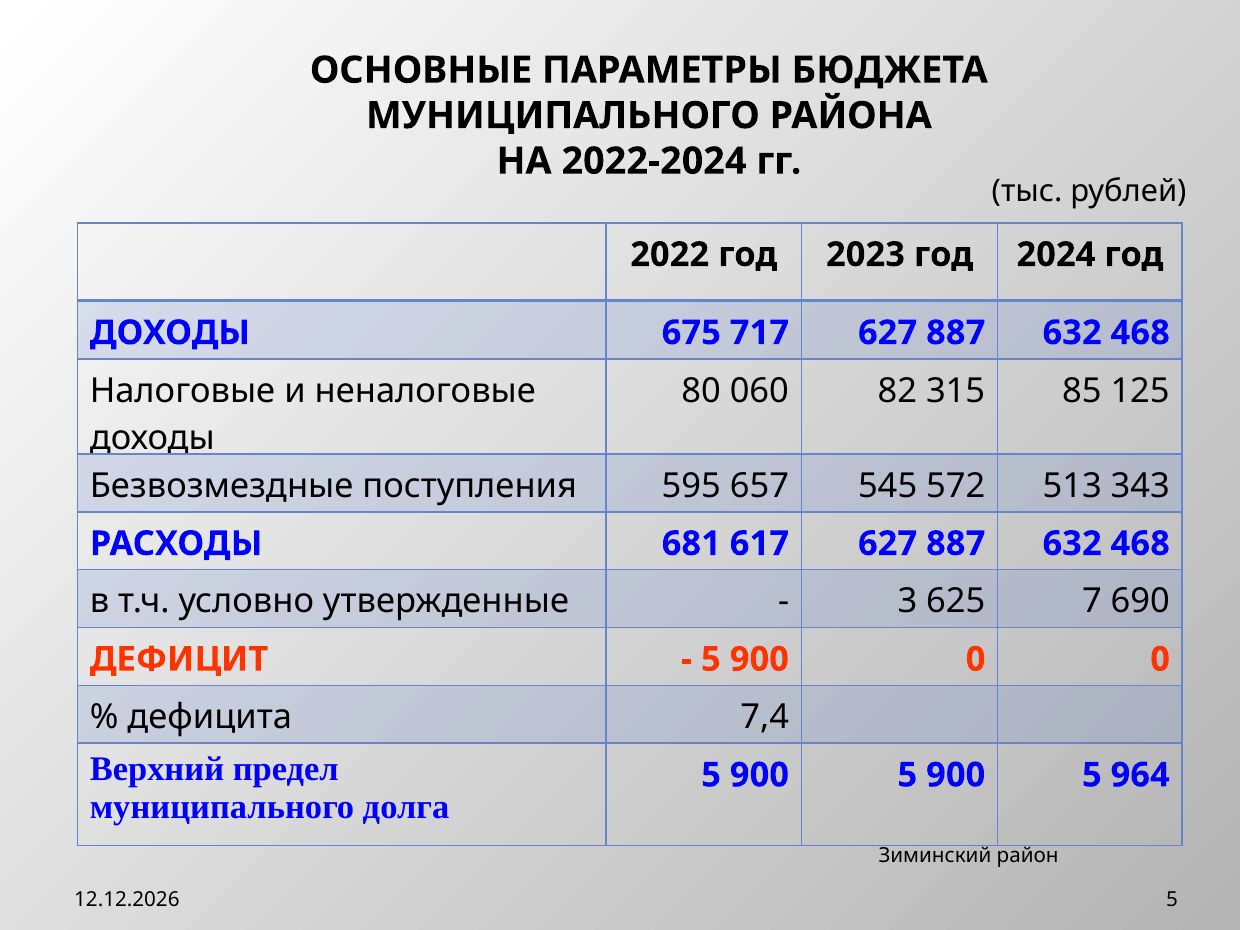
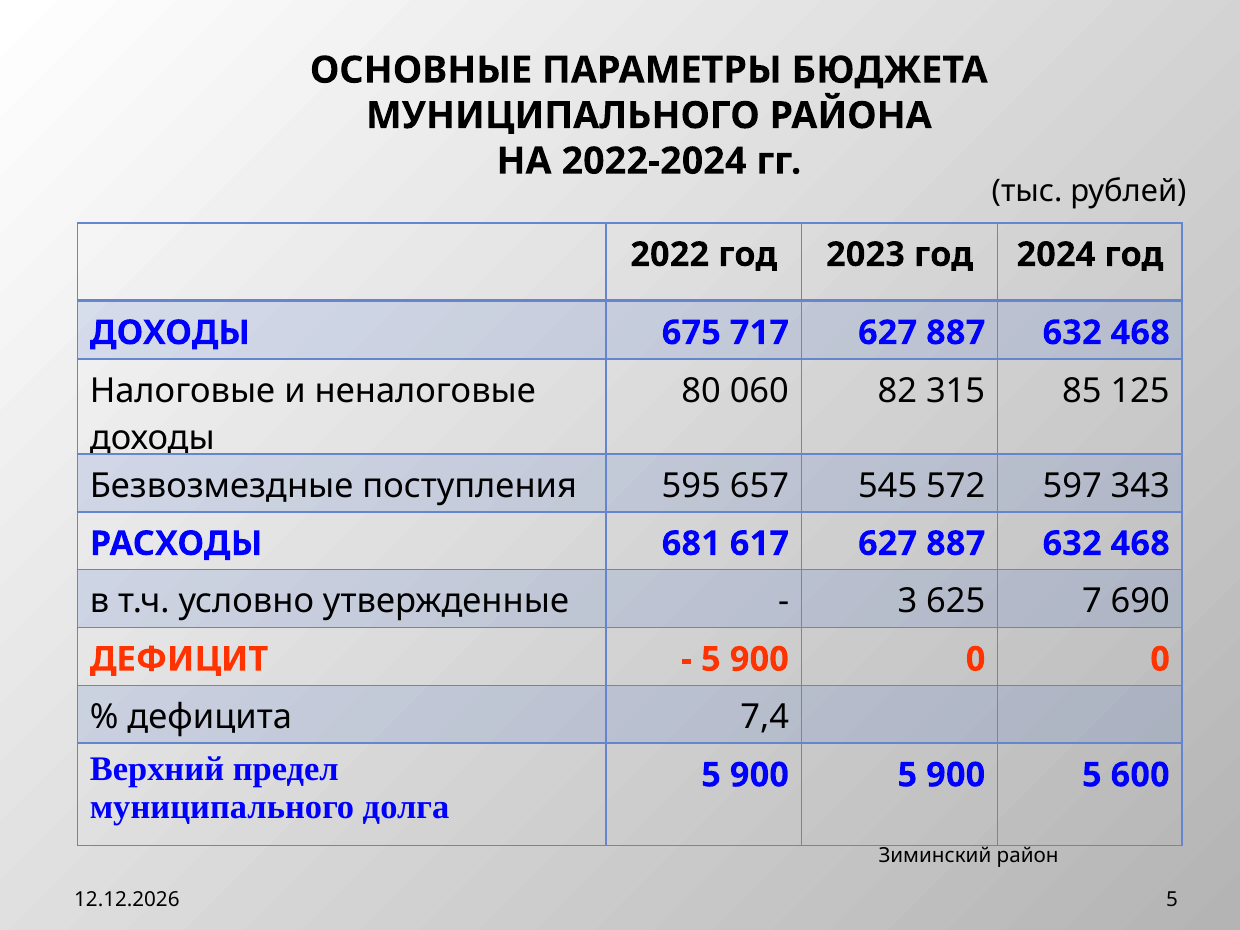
513: 513 -> 597
964: 964 -> 600
